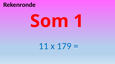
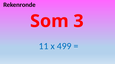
1: 1 -> 3
179: 179 -> 499
